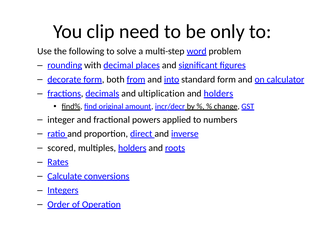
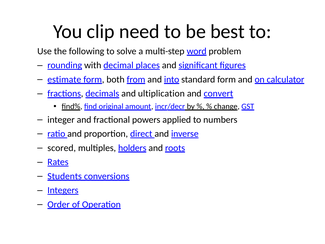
only: only -> best
decorate: decorate -> estimate
and holders: holders -> convert
Calculate: Calculate -> Students
